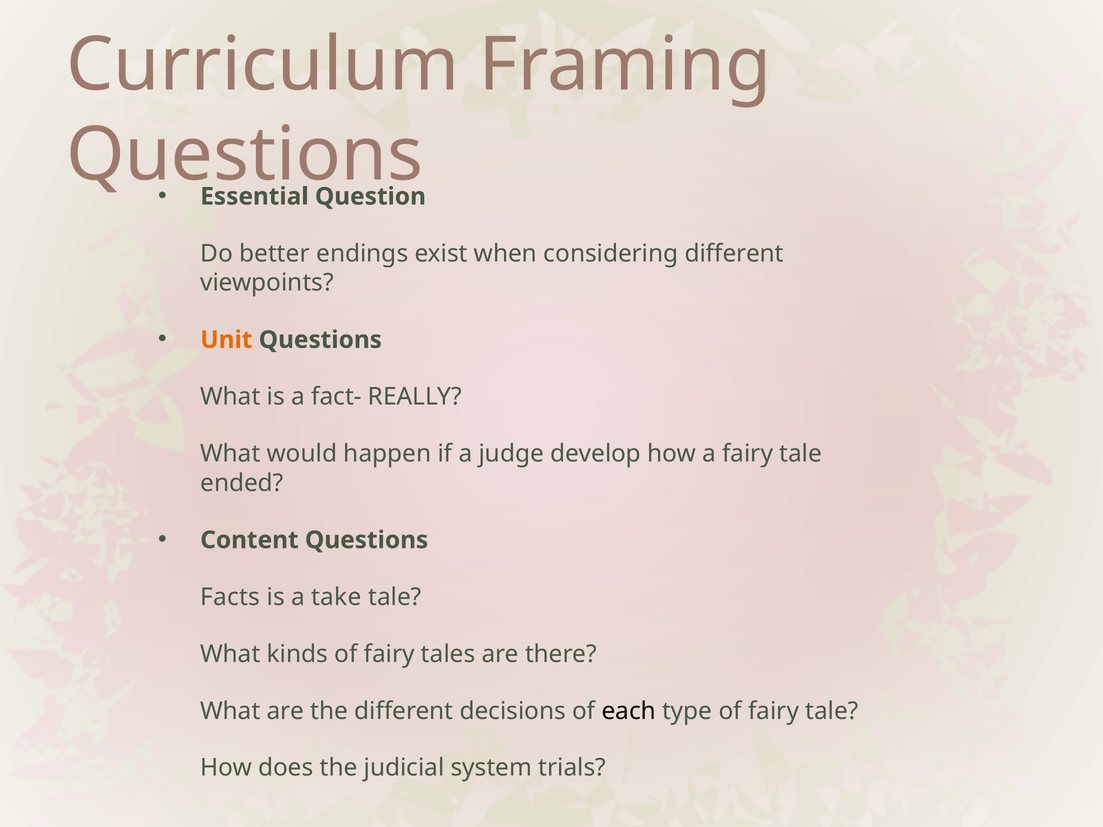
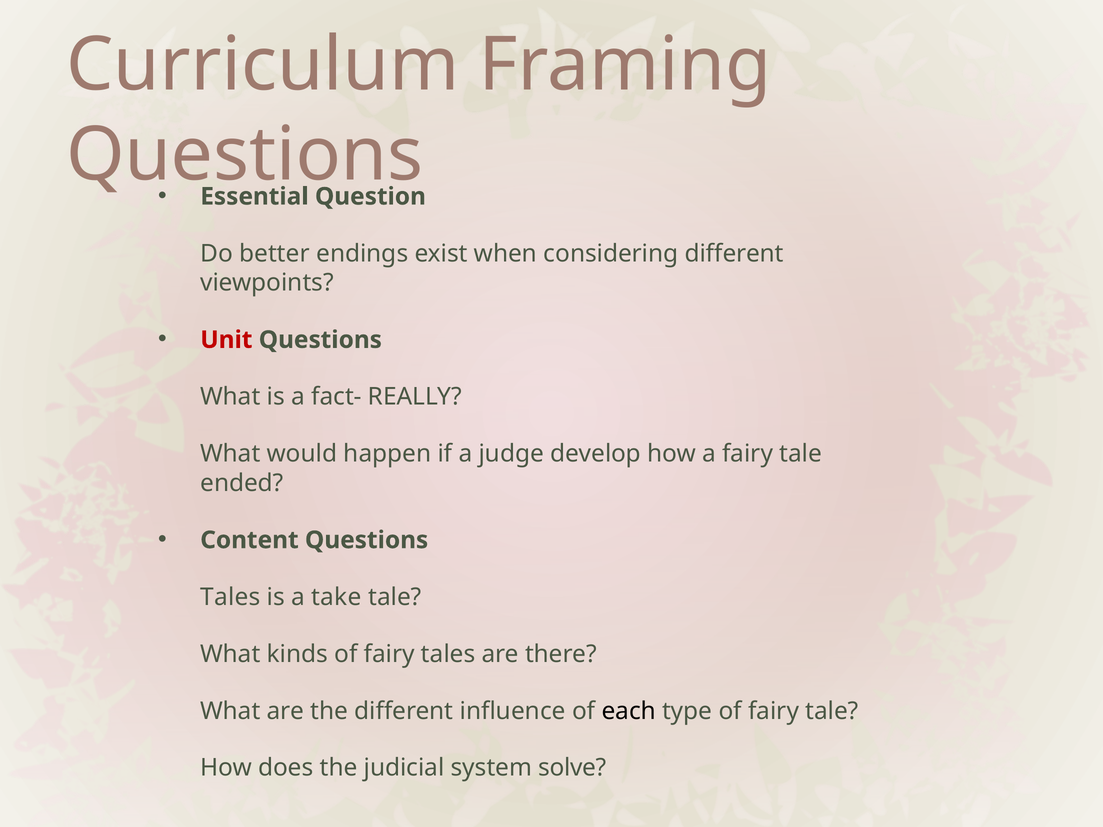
Unit colour: orange -> red
Facts at (230, 597): Facts -> Tales
decisions: decisions -> influence
trials: trials -> solve
